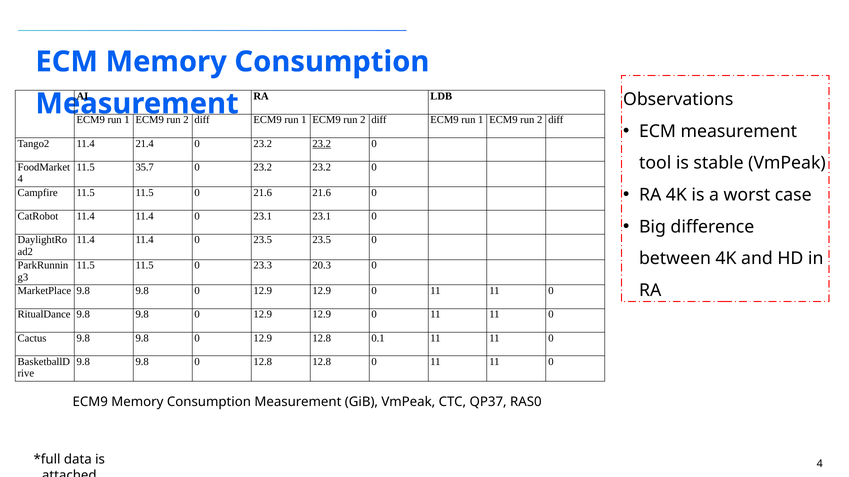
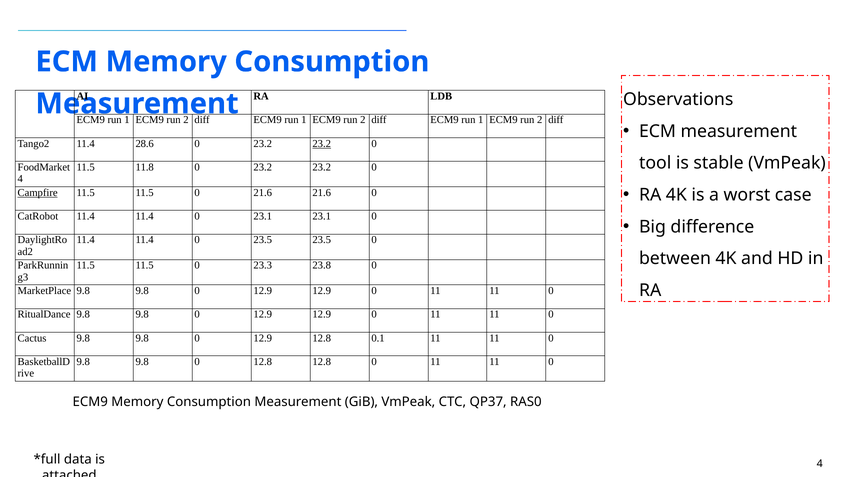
21.4: 21.4 -> 28.6
35.7: 35.7 -> 11.8
Campfire underline: none -> present
20.3: 20.3 -> 23.8
